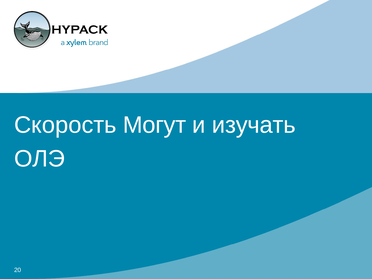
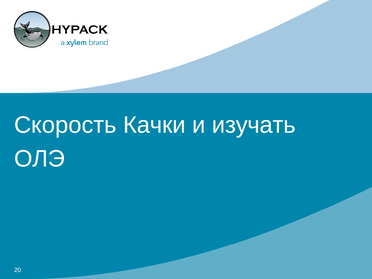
Могут: Могут -> Качки
